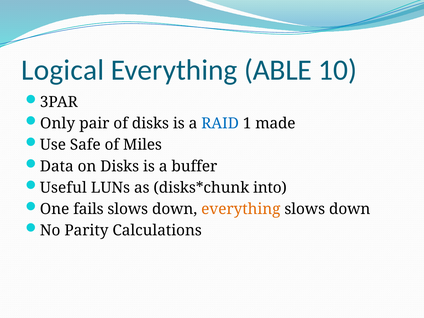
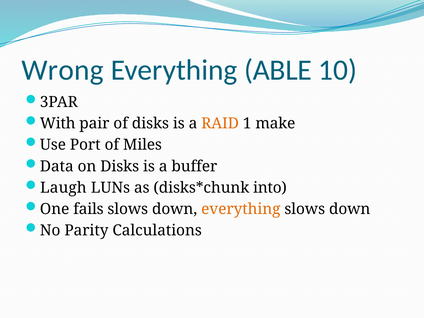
Logical: Logical -> Wrong
Only: Only -> With
RAID colour: blue -> orange
made: made -> make
Safe: Safe -> Port
Useful: Useful -> Laugh
